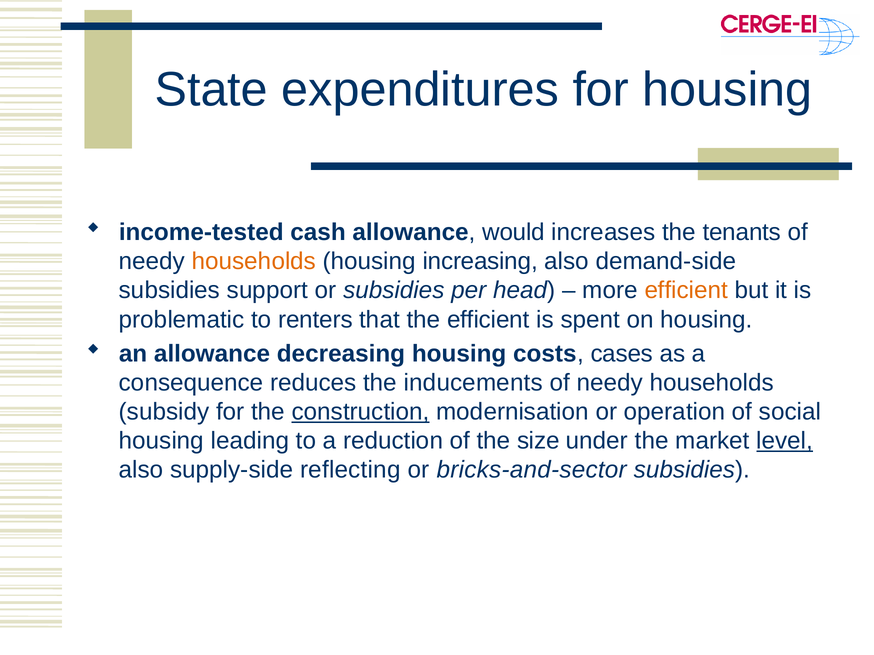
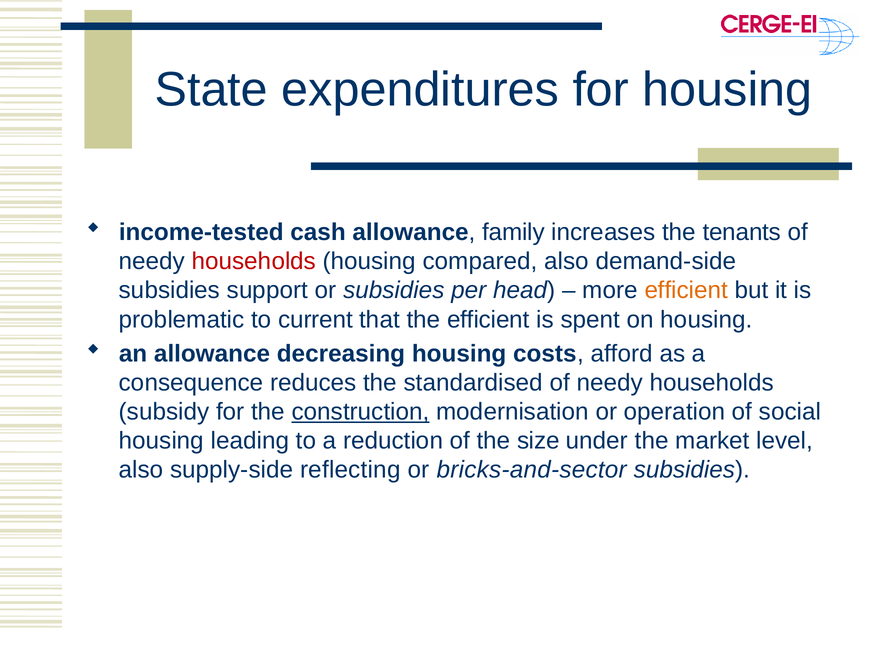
would: would -> family
households at (254, 261) colour: orange -> red
increasing: increasing -> compared
renters: renters -> current
cases: cases -> afford
inducements: inducements -> standardised
level underline: present -> none
